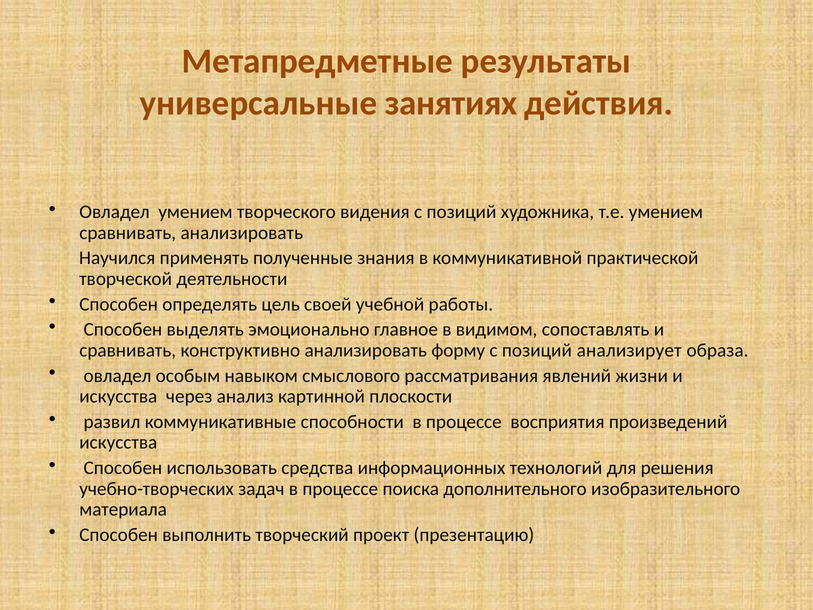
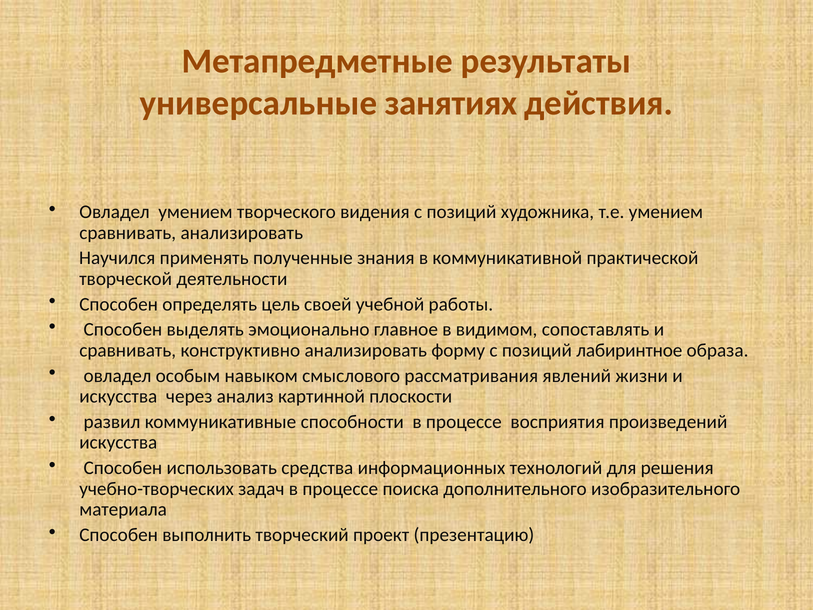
анализирует: анализирует -> лабиринтное
